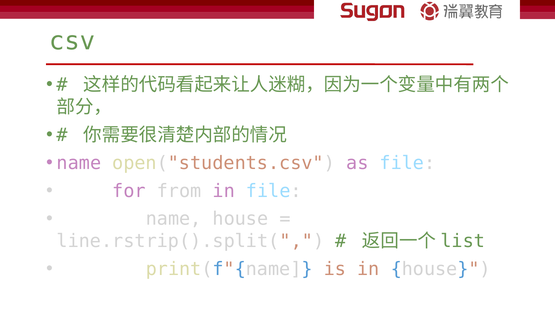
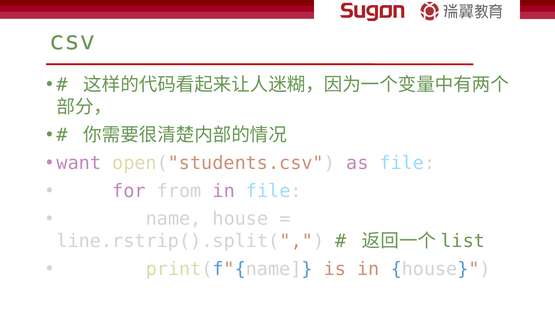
name at (79, 163): name -> want
